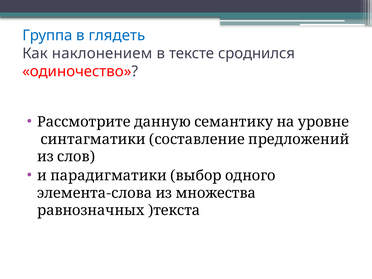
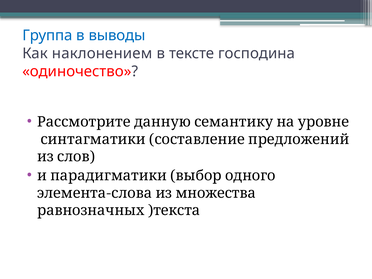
глядеть: глядеть -> выводы
сроднился: сроднился -> господина
